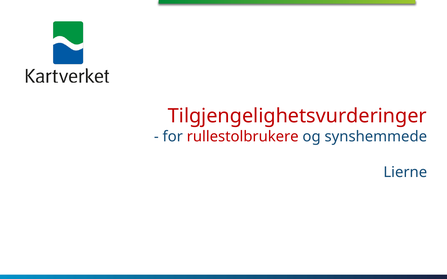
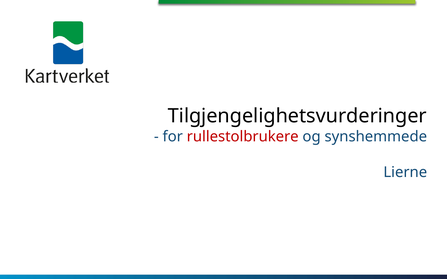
Tilgjengelighetsvurderinger colour: red -> black
